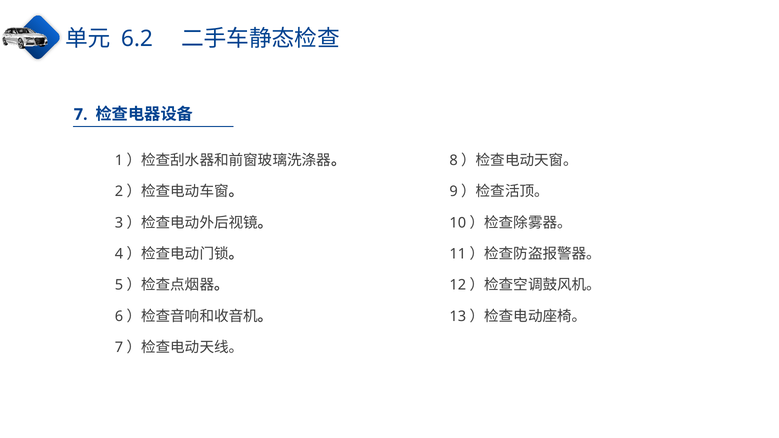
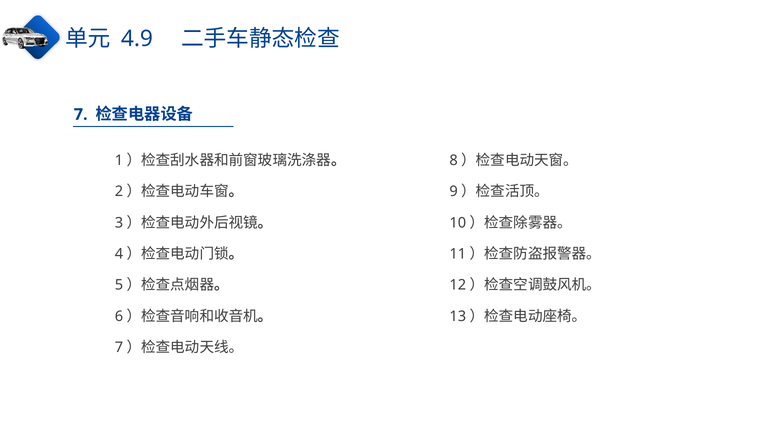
6.2: 6.2 -> 4.9
